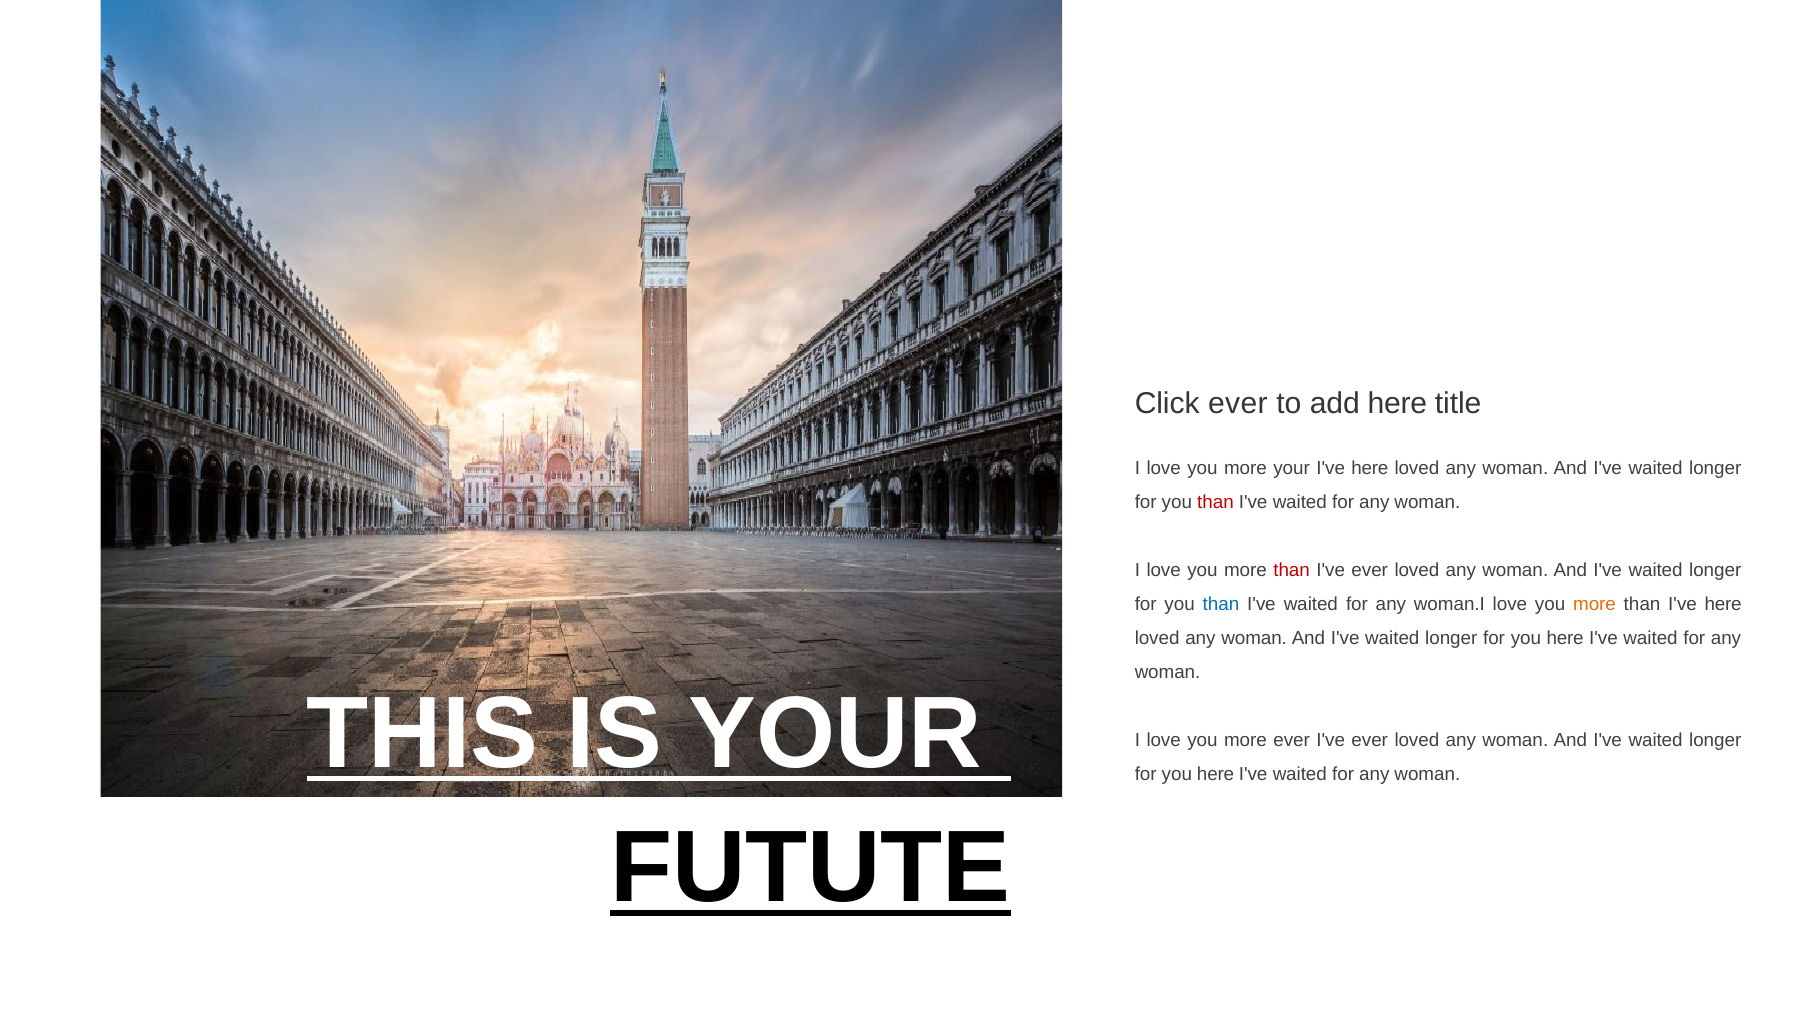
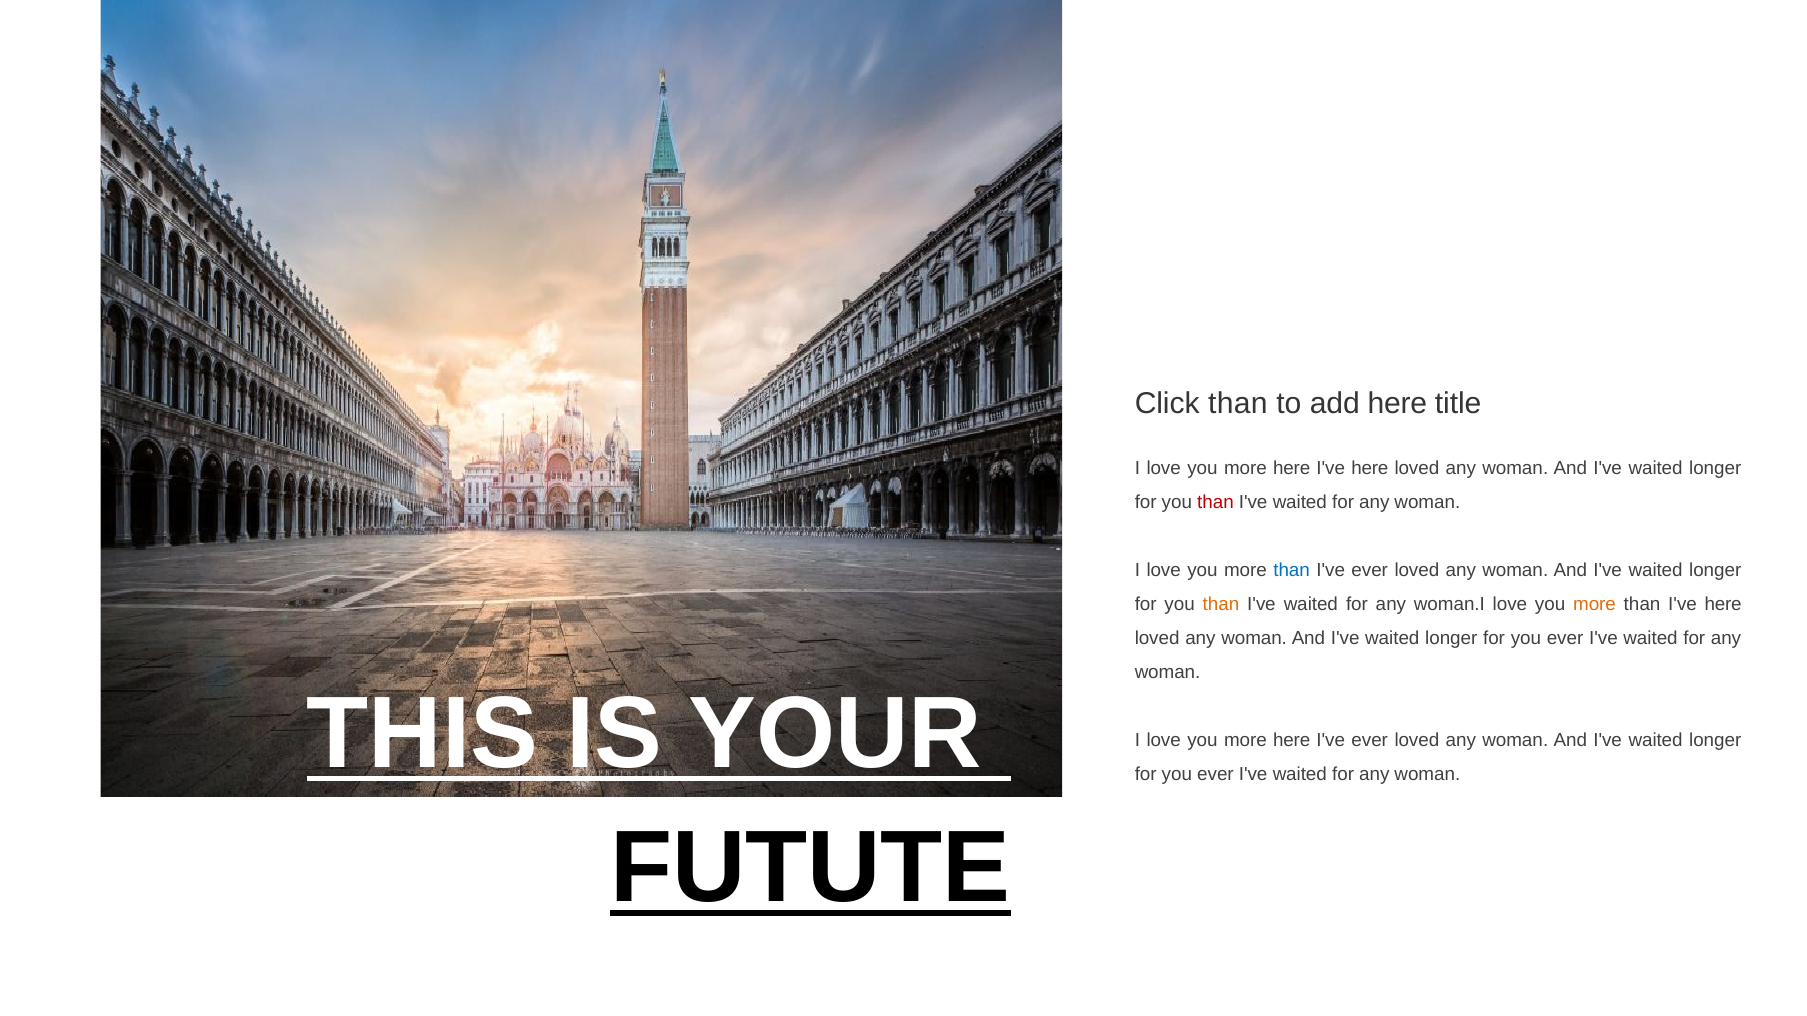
Click ever: ever -> than
your at (1292, 469): your -> here
than at (1292, 571) colour: red -> blue
than at (1221, 604) colour: blue -> orange
here at (1565, 638): here -> ever
ever at (1292, 740): ever -> here
here at (1216, 774): here -> ever
